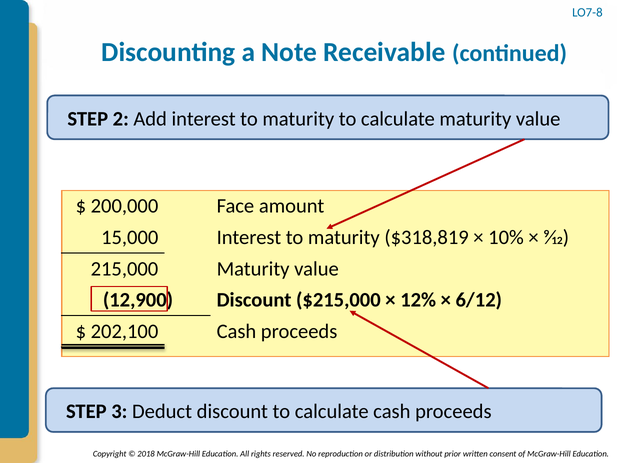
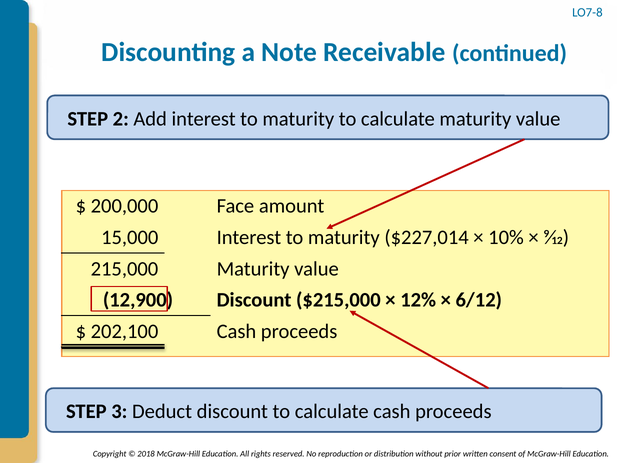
$318,819: $318,819 -> $227,014
